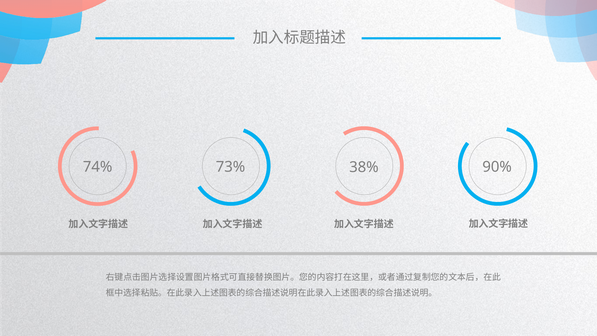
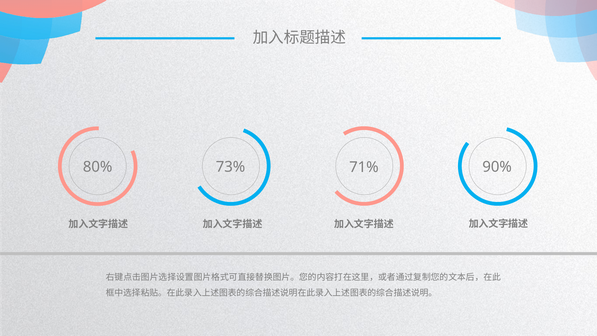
74%: 74% -> 80%
38%: 38% -> 71%
